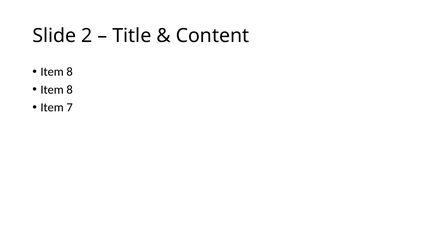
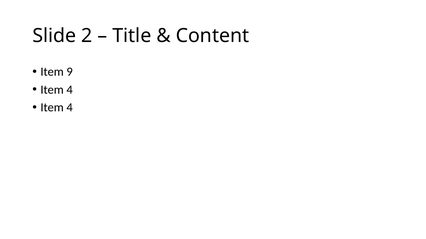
8 at (70, 72): 8 -> 9
8 at (70, 90): 8 -> 4
7 at (70, 108): 7 -> 4
